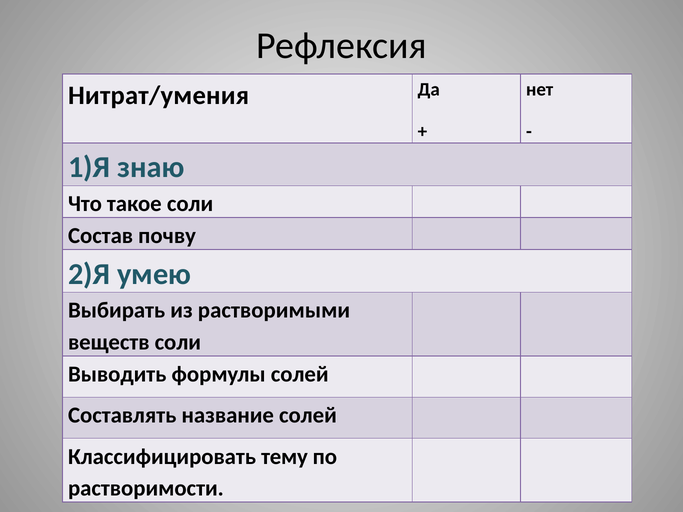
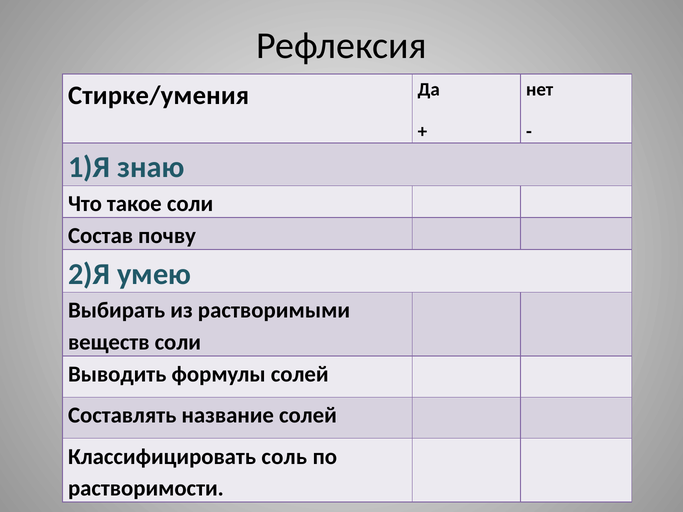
Нитрат/умения: Нитрат/умения -> Стирке/умения
тему: тему -> соль
